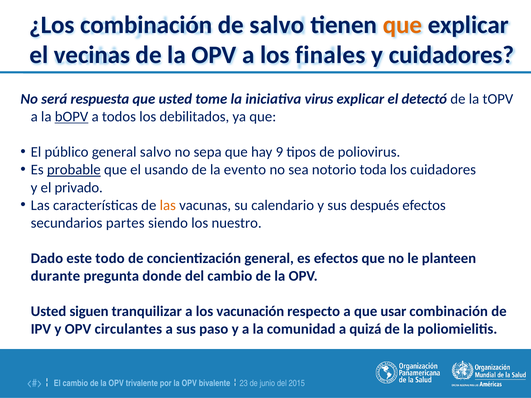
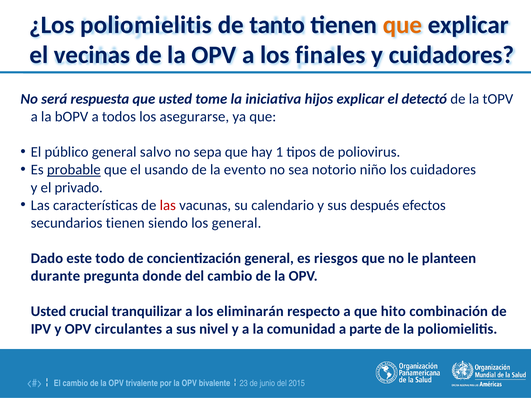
¿Los combinación: combinación -> poliomielitis
de salvo: salvo -> tanto
virus: virus -> hijos
bOPV underline: present -> none
debilitados: debilitados -> asegurarse
9: 9 -> 1
toda: toda -> niño
las at (168, 205) colour: orange -> red
secundarios partes: partes -> tienen
los nuestro: nuestro -> general
es efectos: efectos -> riesgos
siguen: siguen -> crucial
vacunación: vacunación -> eliminarán
usar: usar -> hito
paso: paso -> nivel
quizá: quizá -> parte
